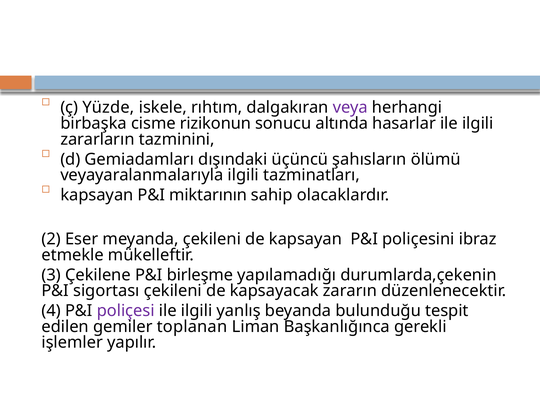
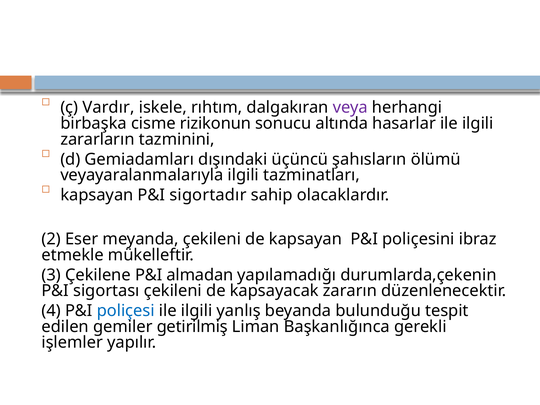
Yüzde: Yüzde -> Vardır
miktarının: miktarının -> sigortadır
birleşme: birleşme -> almadan
poliçesi colour: purple -> blue
toplanan: toplanan -> getirilmiş
